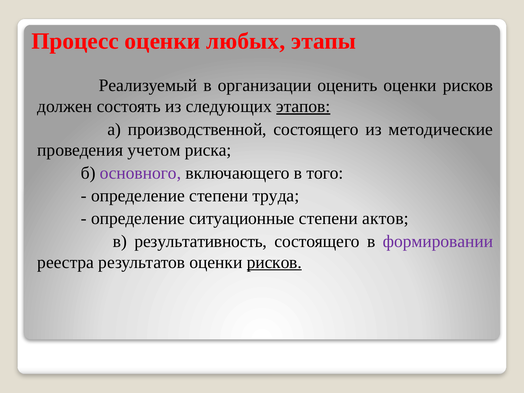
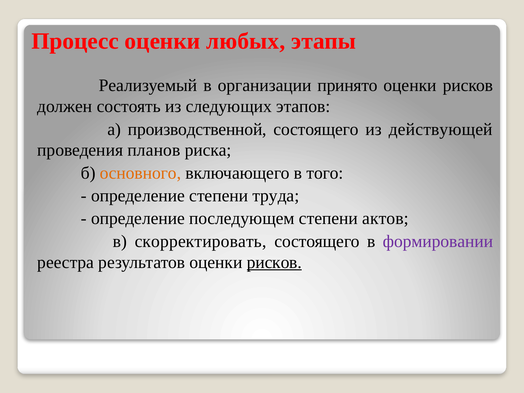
оценить: оценить -> принято
этапов underline: present -> none
методические: методические -> действующей
учетом: учетом -> планов
основного colour: purple -> orange
ситуационные: ситуационные -> последующем
результативность: результативность -> скорректировать
